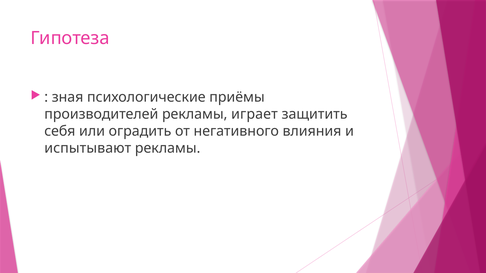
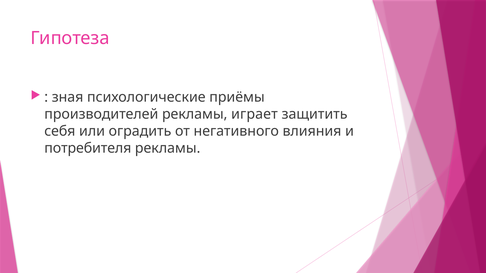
испытывают: испытывают -> потребителя
